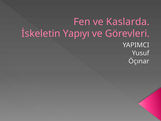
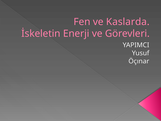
Yapıyı: Yapıyı -> Enerji
